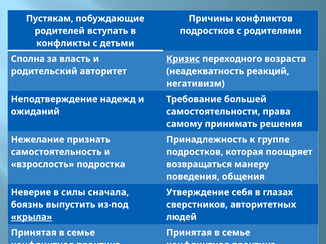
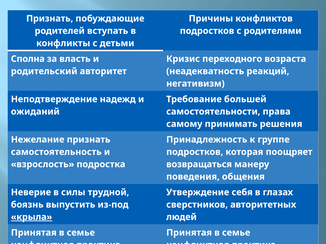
Пустякам at (50, 19): Пустякам -> Признать
Кризис underline: present -> none
сначала: сначала -> трудной
